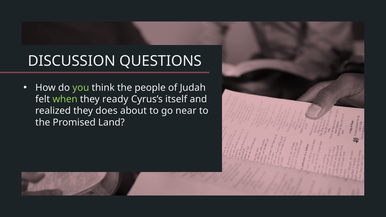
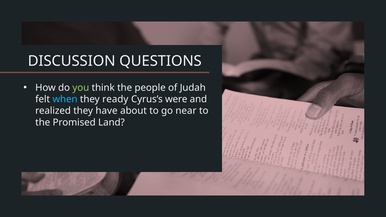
when colour: light green -> light blue
itself: itself -> were
does: does -> have
